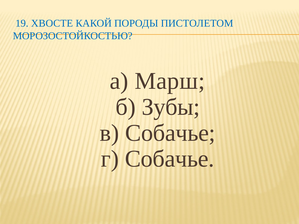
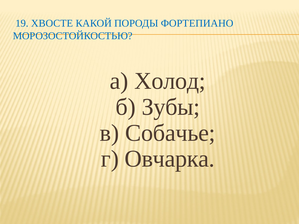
ПИСТОЛЕТОМ: ПИСТОЛЕТОМ -> ФОРТЕПИАНО
Марш: Марш -> Холод
г Собачье: Собачье -> Овчарка
